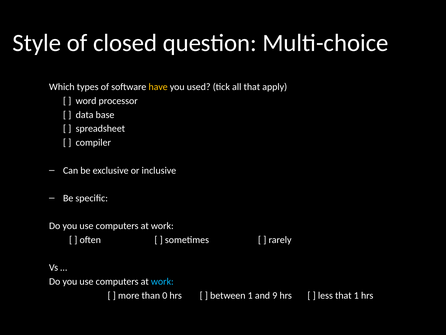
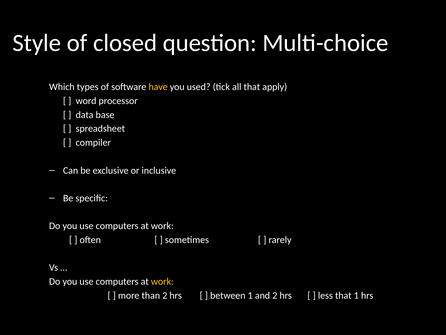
work at (162, 281) colour: light blue -> yellow
than 0: 0 -> 2
and 9: 9 -> 2
